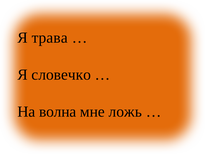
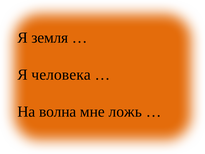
трава: трава -> земля
словечко: словечко -> человека
